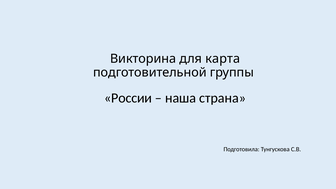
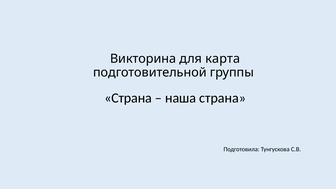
России at (128, 98): России -> Страна
